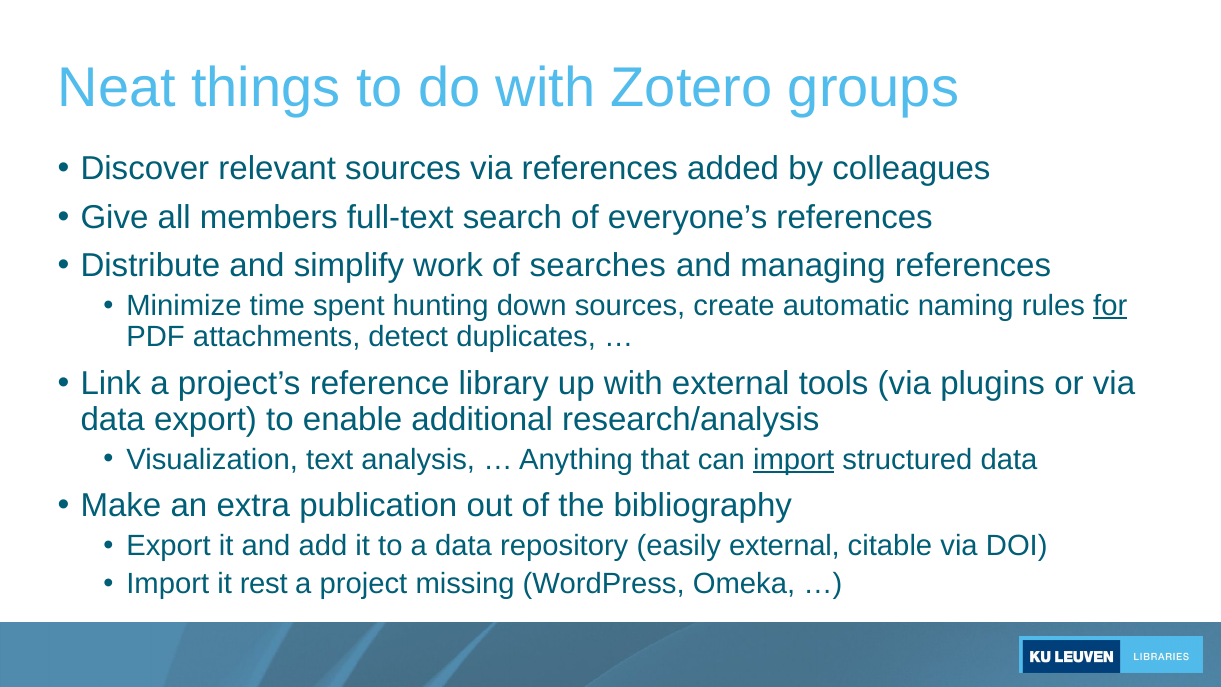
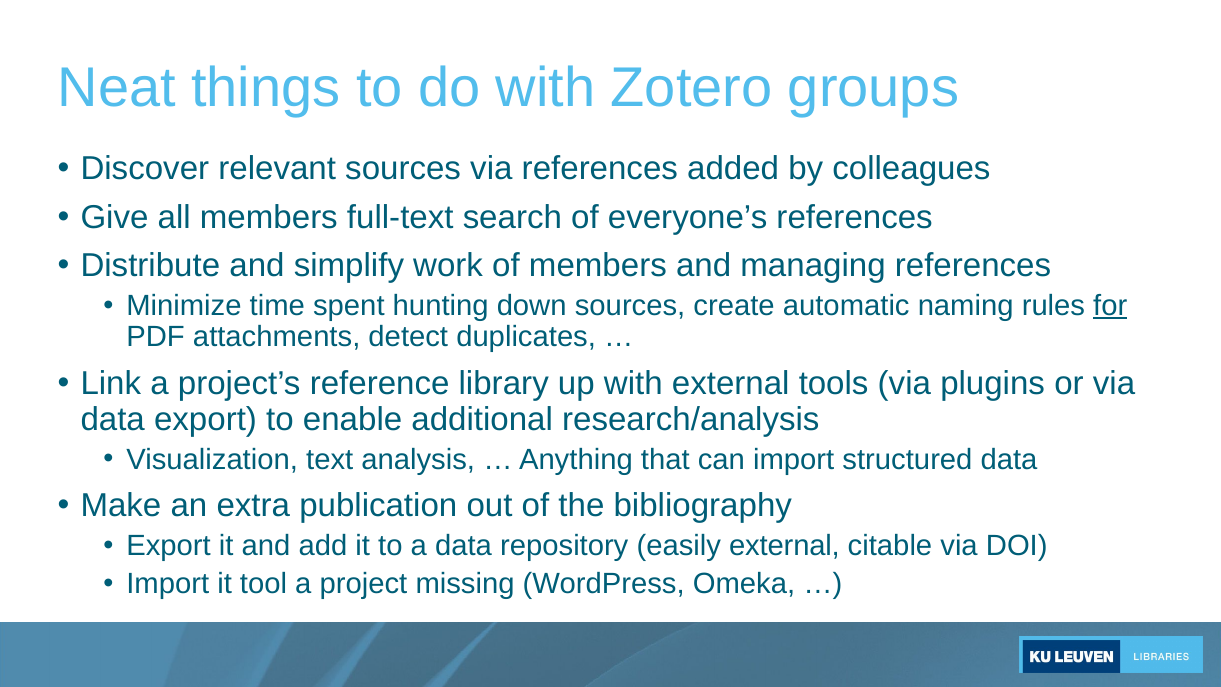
of searches: searches -> members
import at (794, 459) underline: present -> none
rest: rest -> tool
